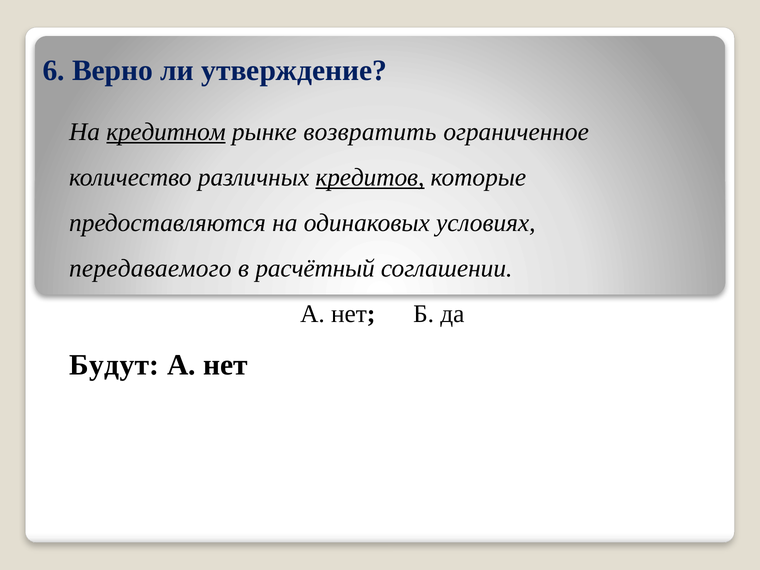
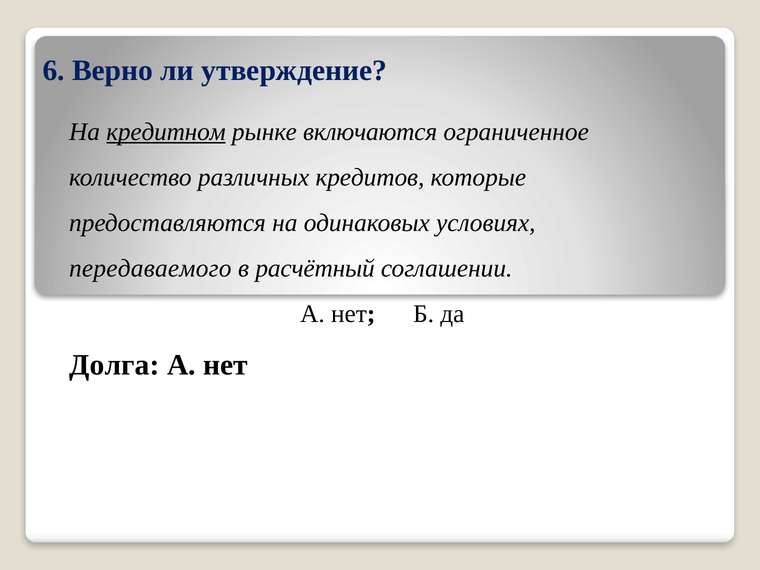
возвратить: возвратить -> включаются
кредитов underline: present -> none
Будут: Будут -> Долга
